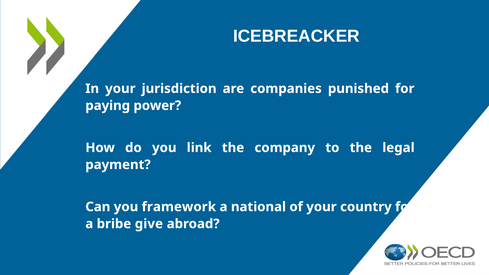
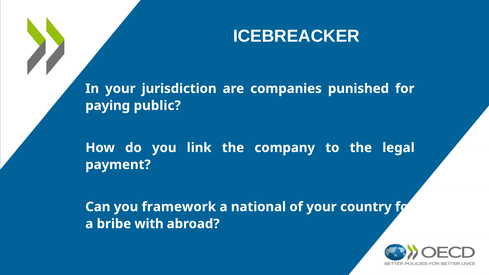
power: power -> public
give: give -> with
